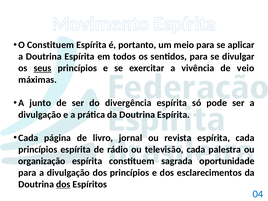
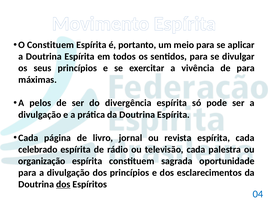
seus underline: present -> none
de veio: veio -> para
junto: junto -> pelos
princípios at (38, 149): princípios -> celebrado
